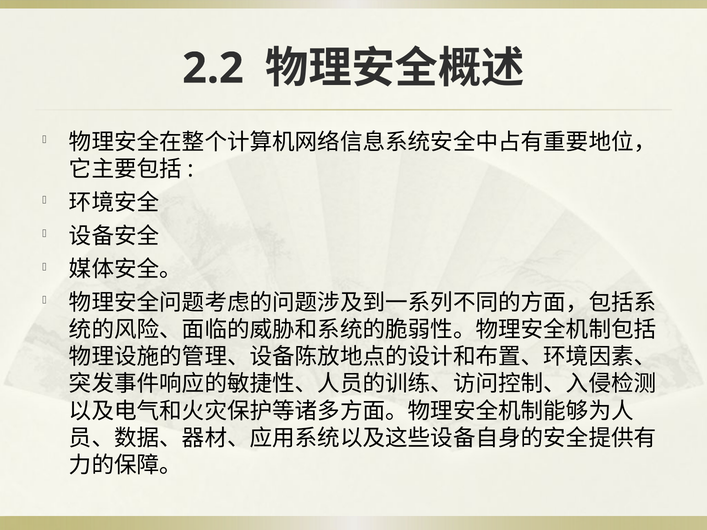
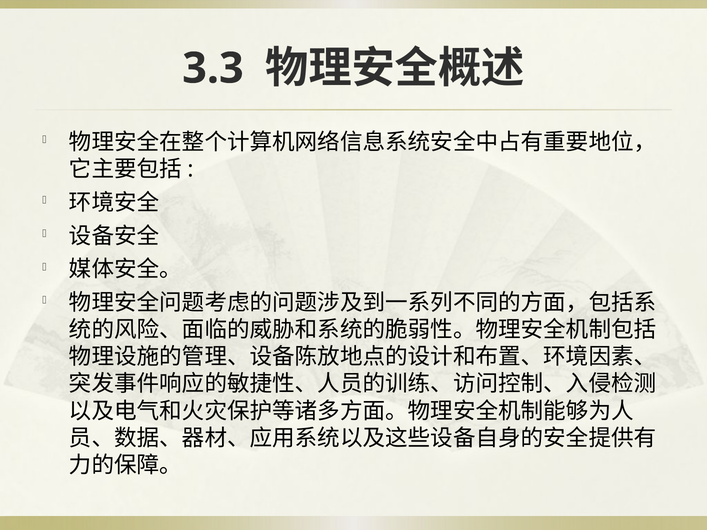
2.2: 2.2 -> 3.3
